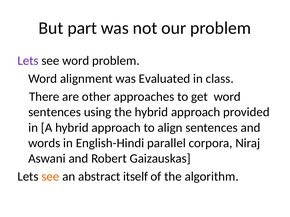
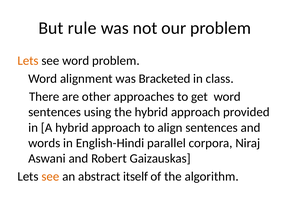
part: part -> rule
Lets at (28, 61) colour: purple -> orange
Evaluated: Evaluated -> Bracketed
